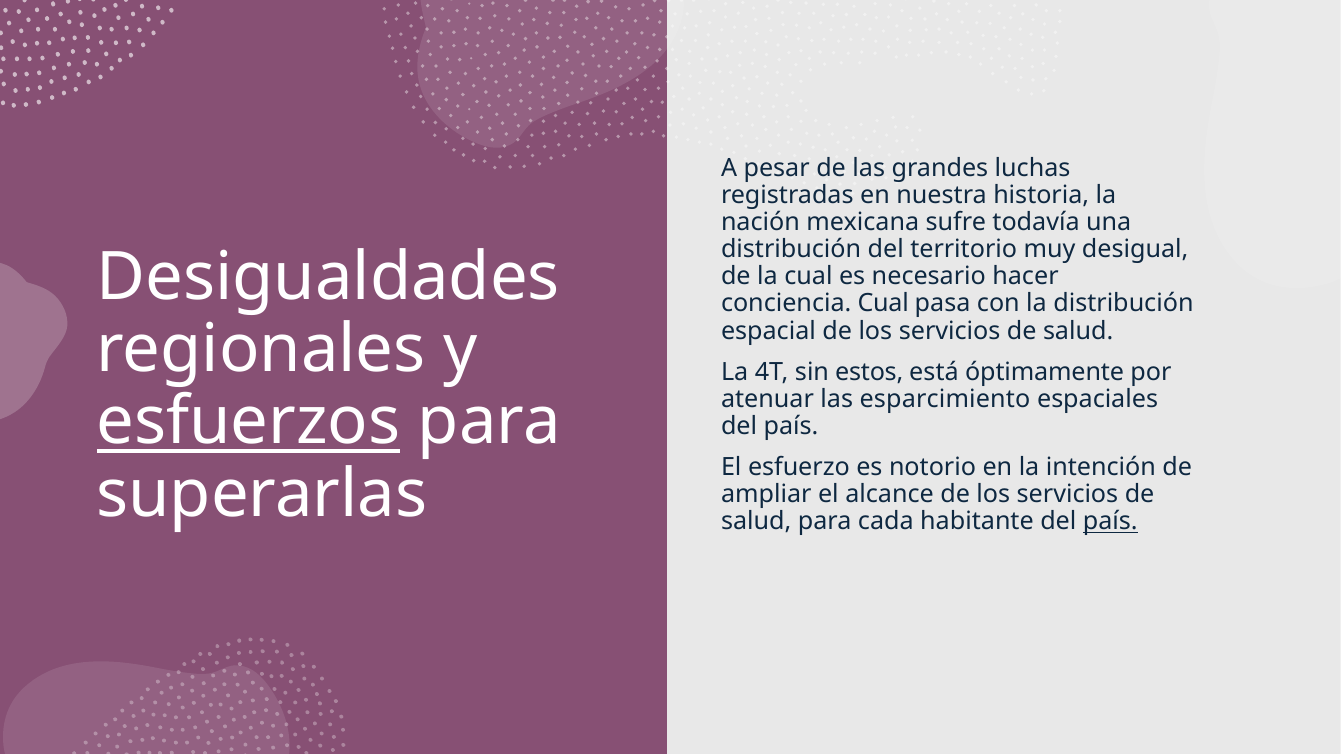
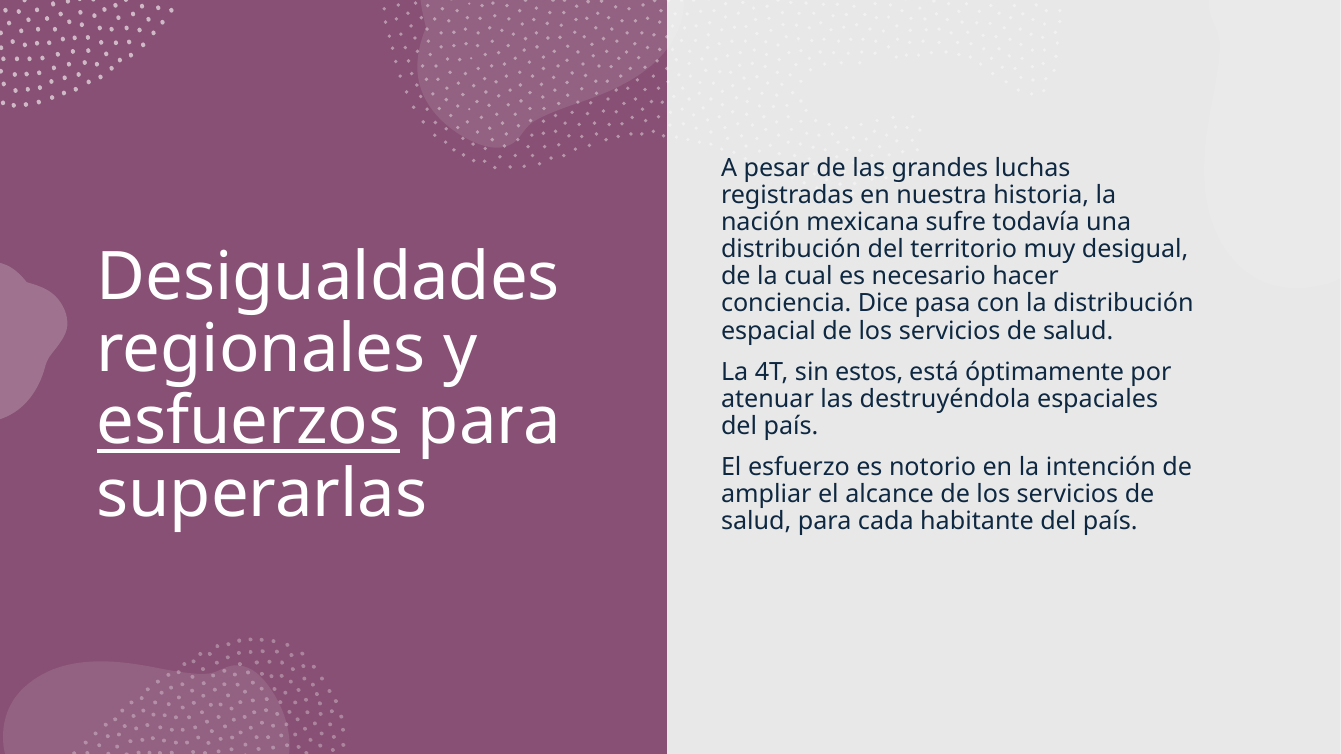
conciencia Cual: Cual -> Dice
esparcimiento: esparcimiento -> destruyéndola
país at (1110, 522) underline: present -> none
